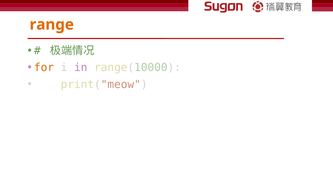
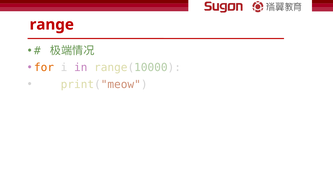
range colour: orange -> red
